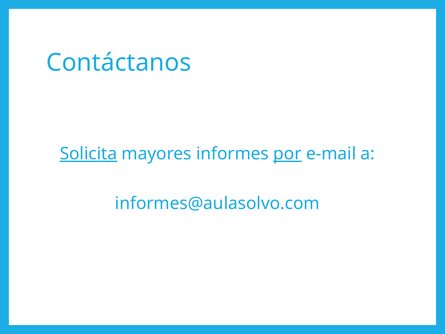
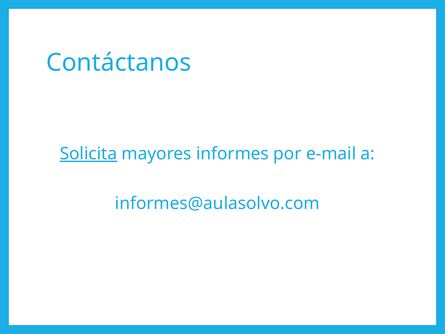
por underline: present -> none
